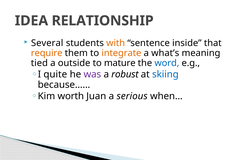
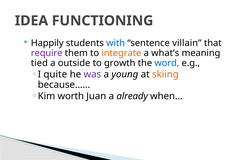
RELATIONSHIP: RELATIONSHIP -> FUNCTIONING
Several: Several -> Happily
with colour: orange -> blue
inside: inside -> villain
require colour: orange -> purple
mature: mature -> growth
robust: robust -> young
skiing colour: blue -> orange
serious: serious -> already
